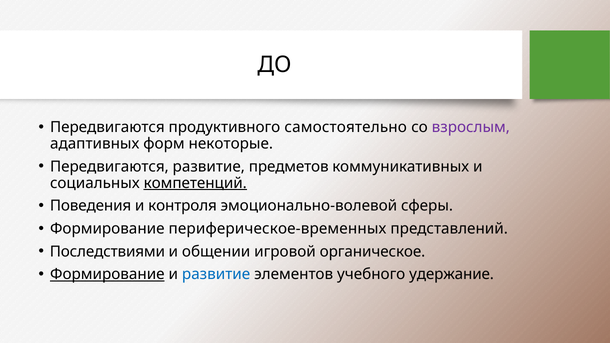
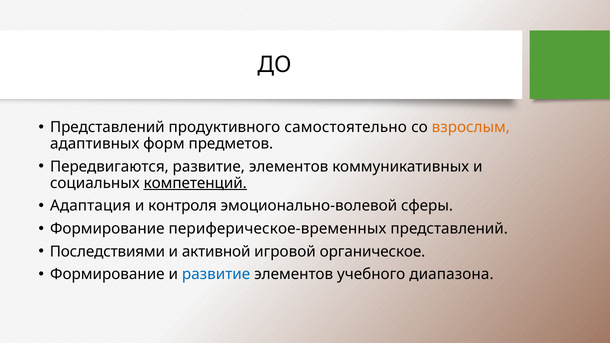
Передвигаются at (107, 127): Передвигаются -> Представлений
взрослым colour: purple -> orange
некоторые: некоторые -> предметов
предметов at (289, 167): предметов -> элементов
Поведения: Поведения -> Адаптация
общении: общении -> активной
Формирование at (107, 274) underline: present -> none
удержание: удержание -> диапазона
